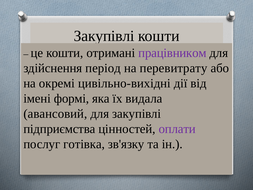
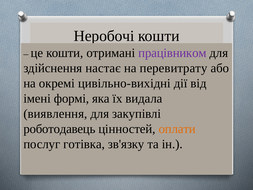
Закупівлі at (104, 36): Закупівлі -> Неробочі
період: період -> настає
авансовий: авансовий -> виявлення
підприємства: підприємства -> роботодавець
оплати colour: purple -> orange
